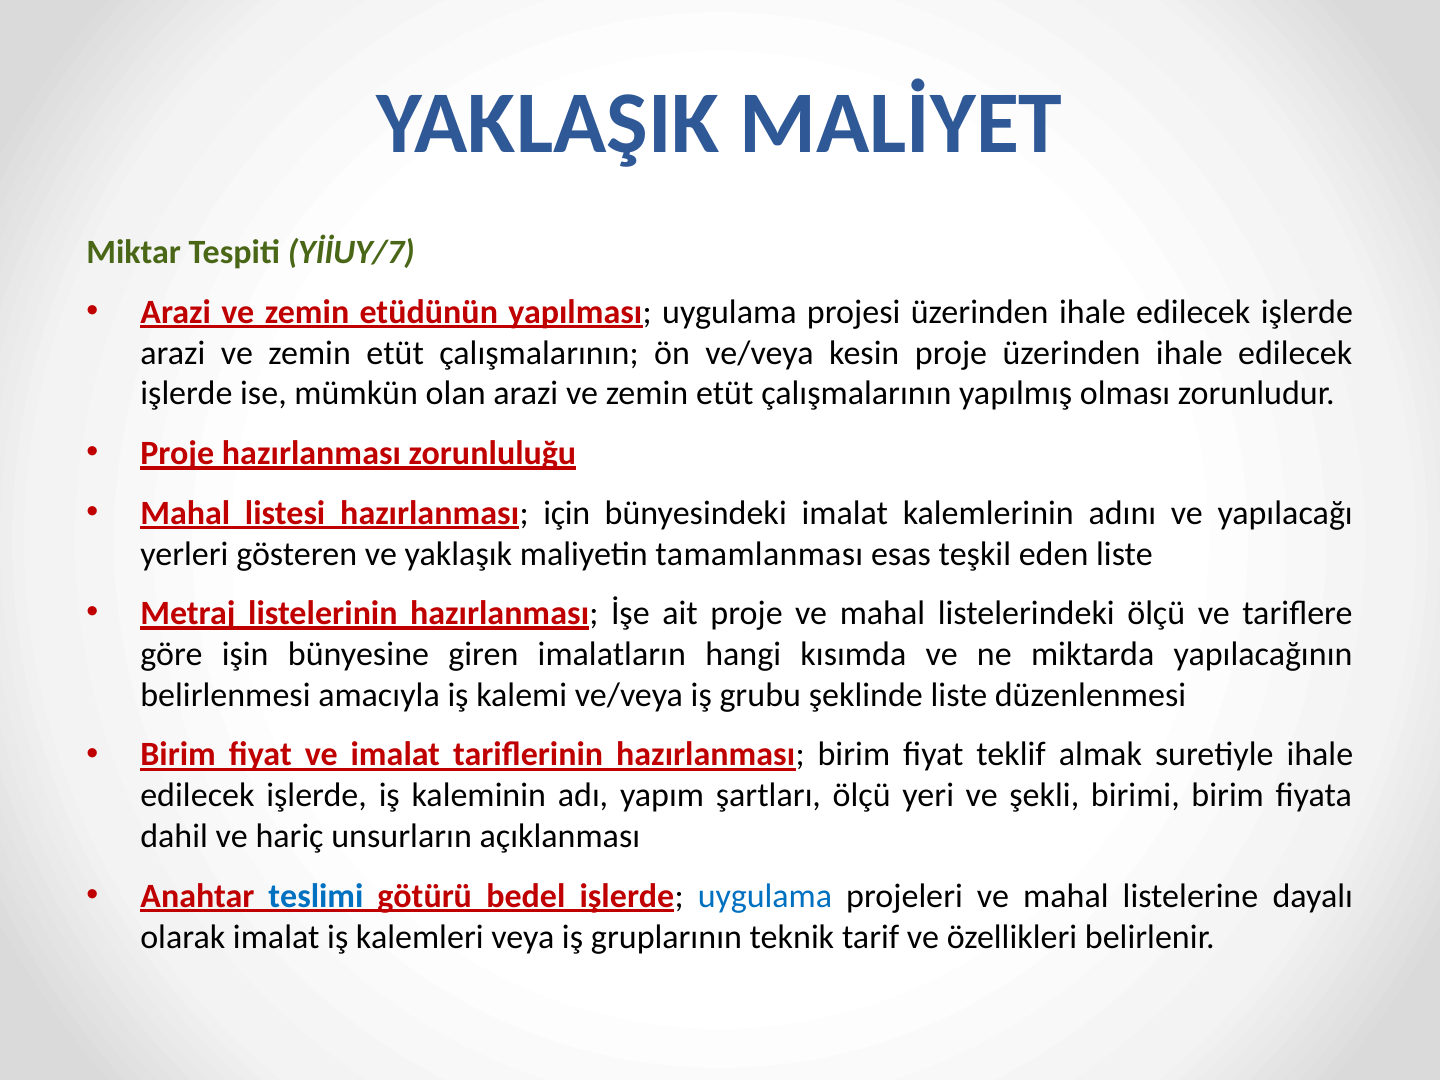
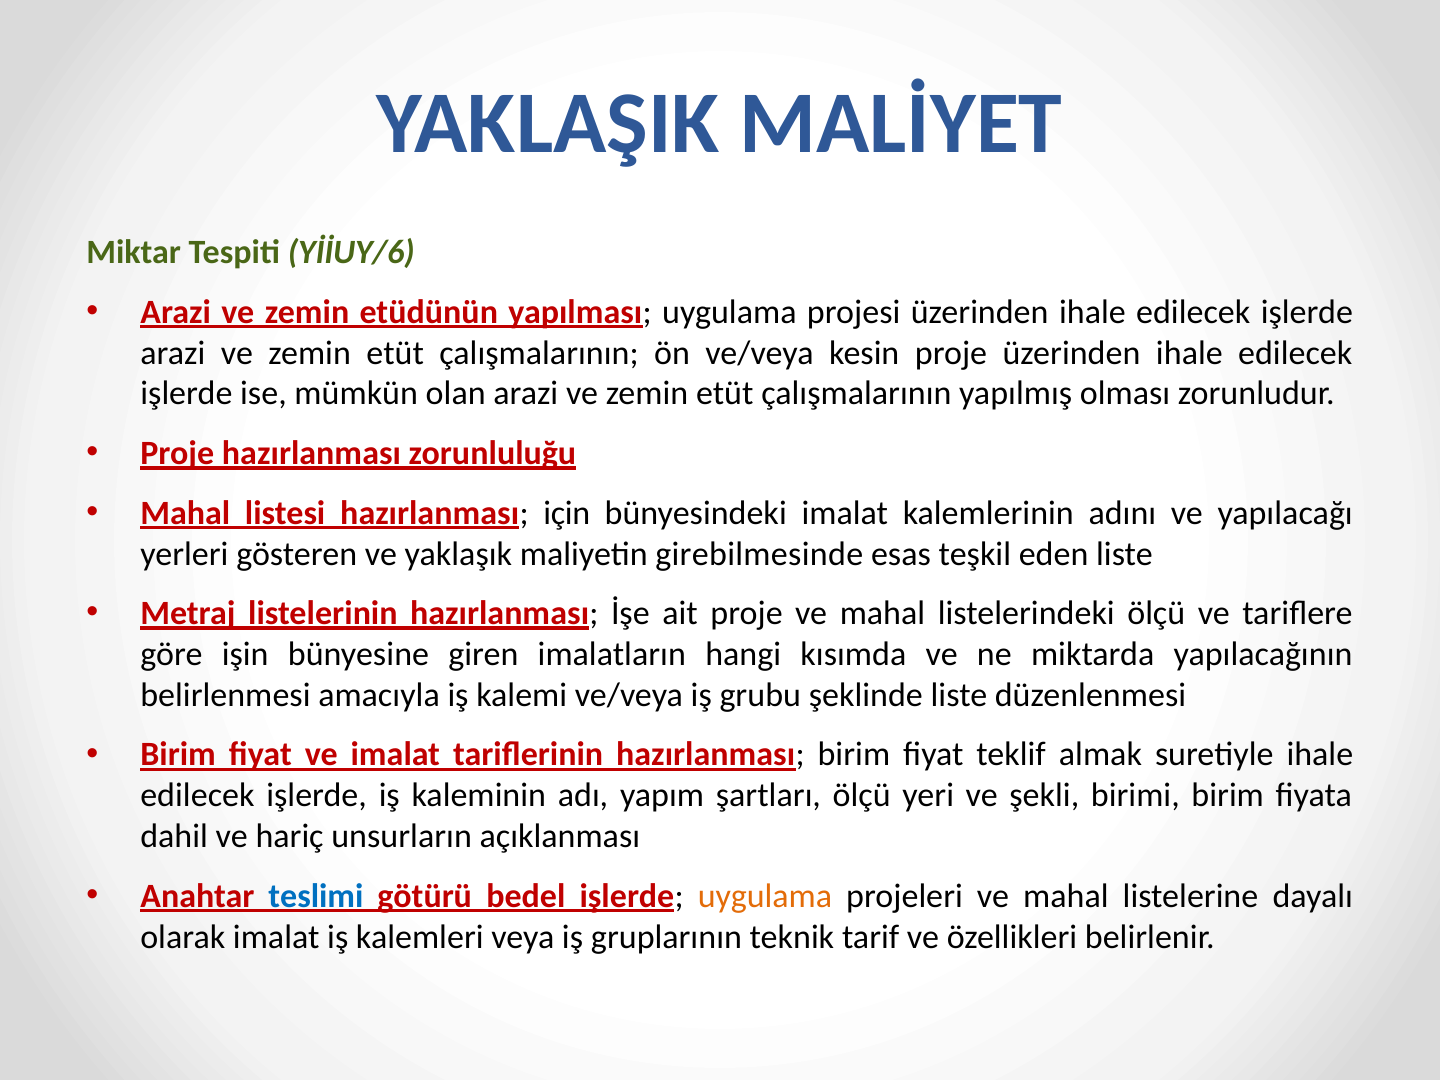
YİİUY/7: YİİUY/7 -> YİİUY/6
tamamlanması: tamamlanması -> girebilmesinde
uygulama at (765, 896) colour: blue -> orange
